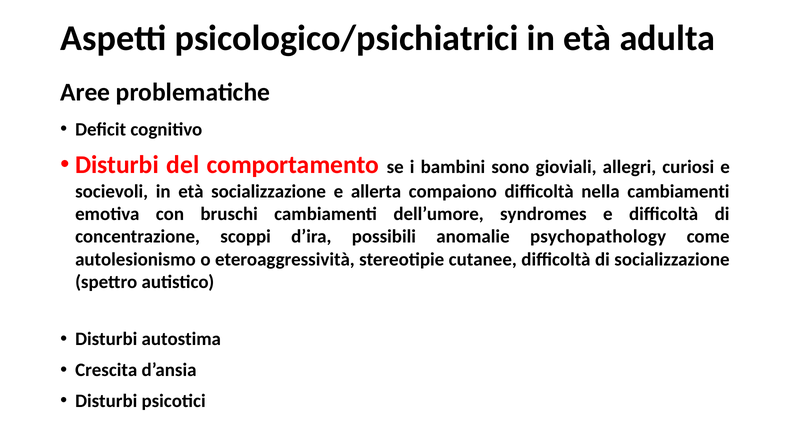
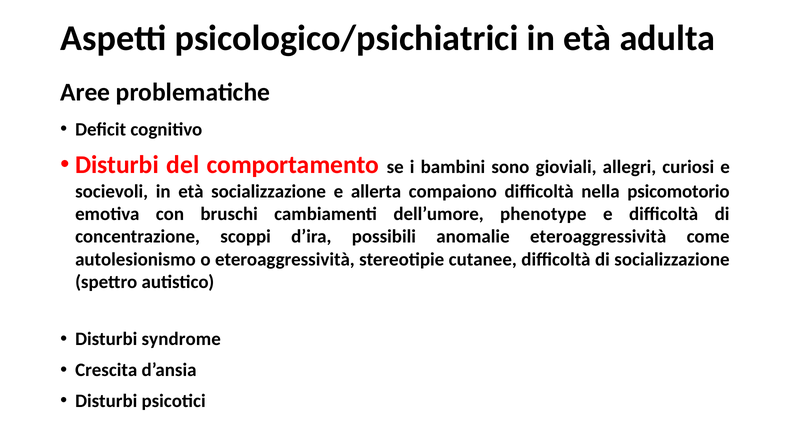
nella cambiamenti: cambiamenti -> psicomotorio
syndromes: syndromes -> phenotype
anomalie psychopathology: psychopathology -> eteroaggressività
autostima: autostima -> syndrome
